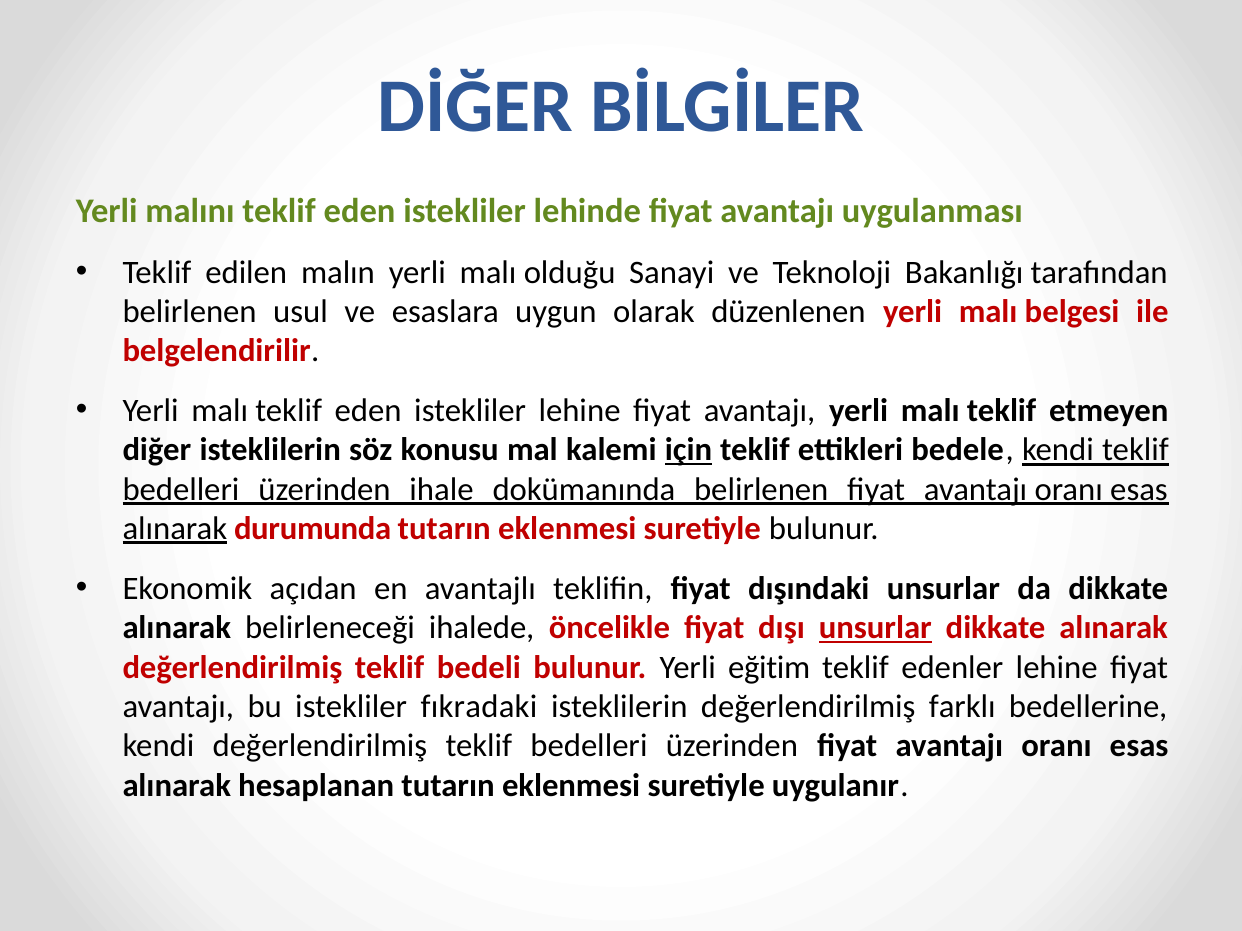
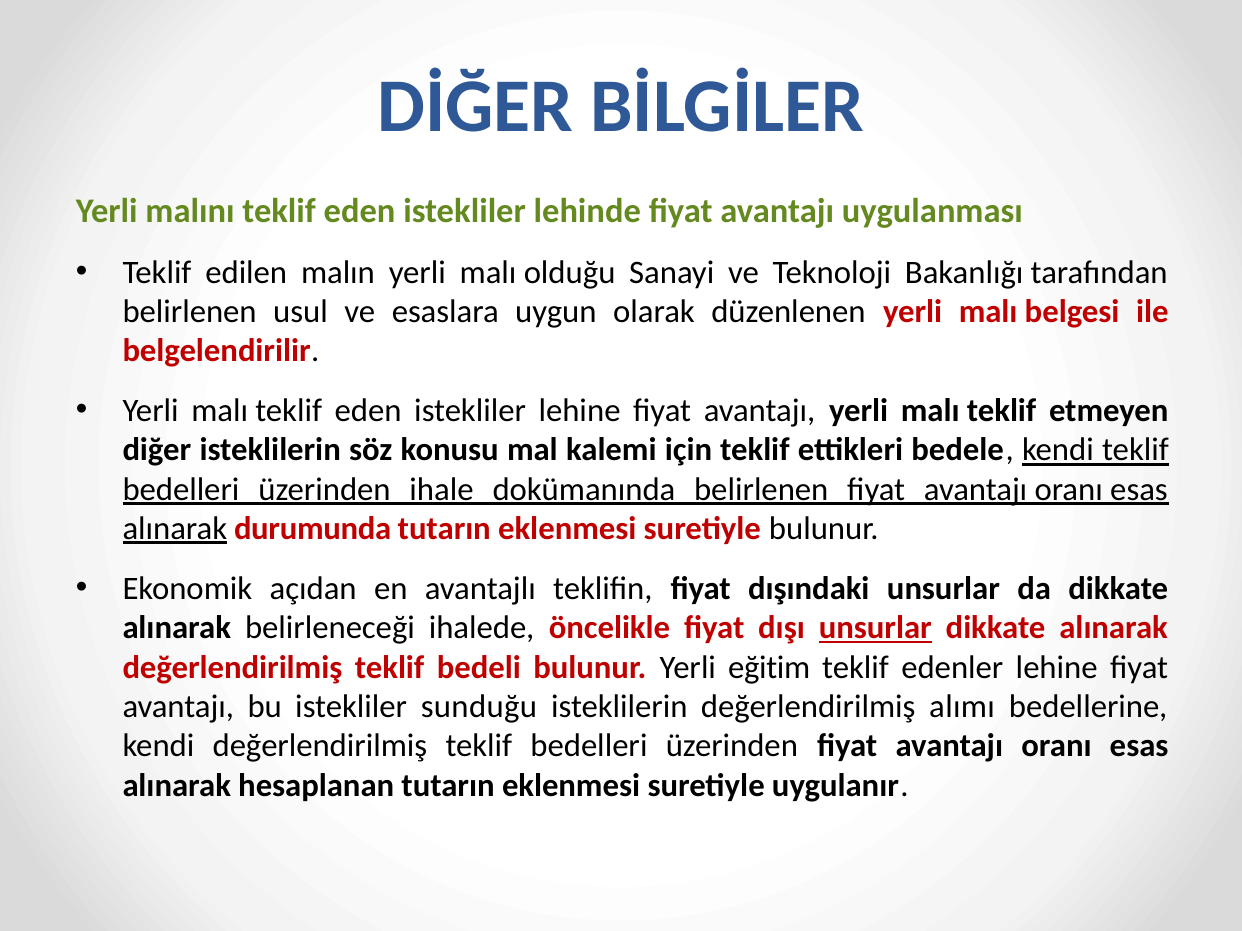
için underline: present -> none
fıkradaki: fıkradaki -> sunduğu
farklı: farklı -> alımı
